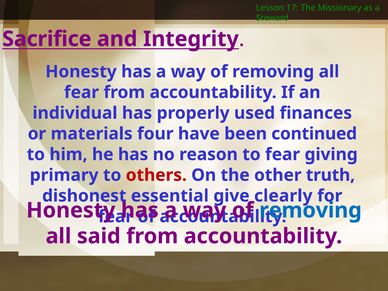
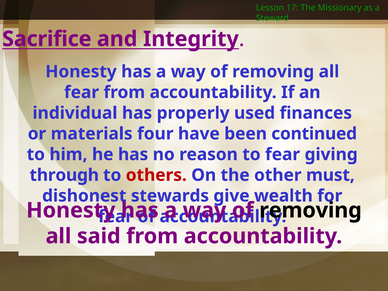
primary: primary -> through
truth: truth -> must
essential: essential -> stewards
clearly: clearly -> wealth
removing at (311, 210) colour: blue -> black
